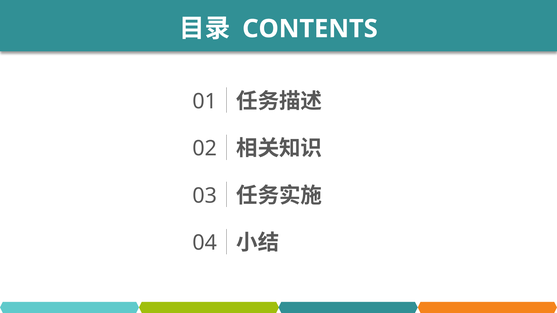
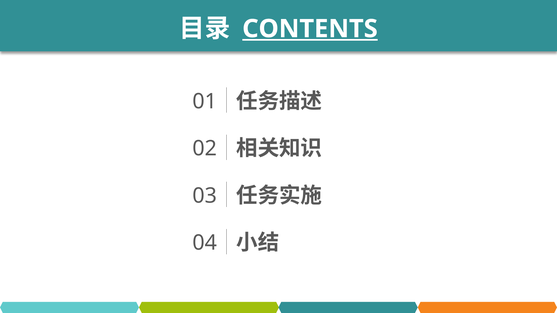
CONTENTS underline: none -> present
